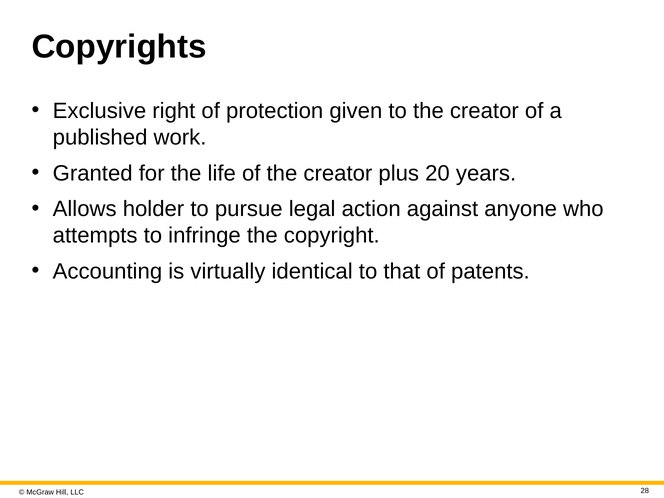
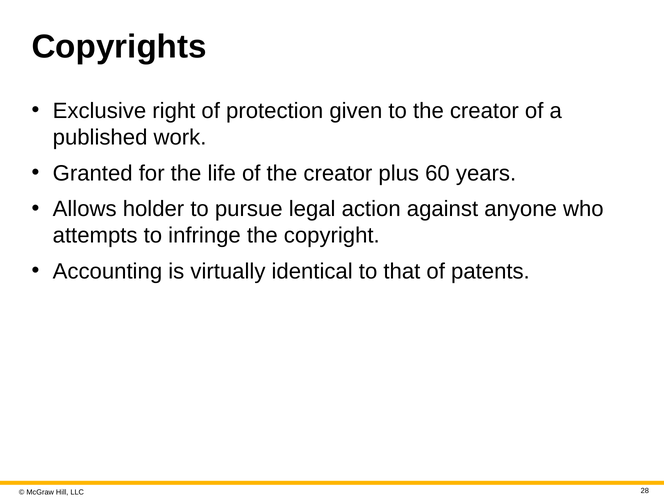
20: 20 -> 60
